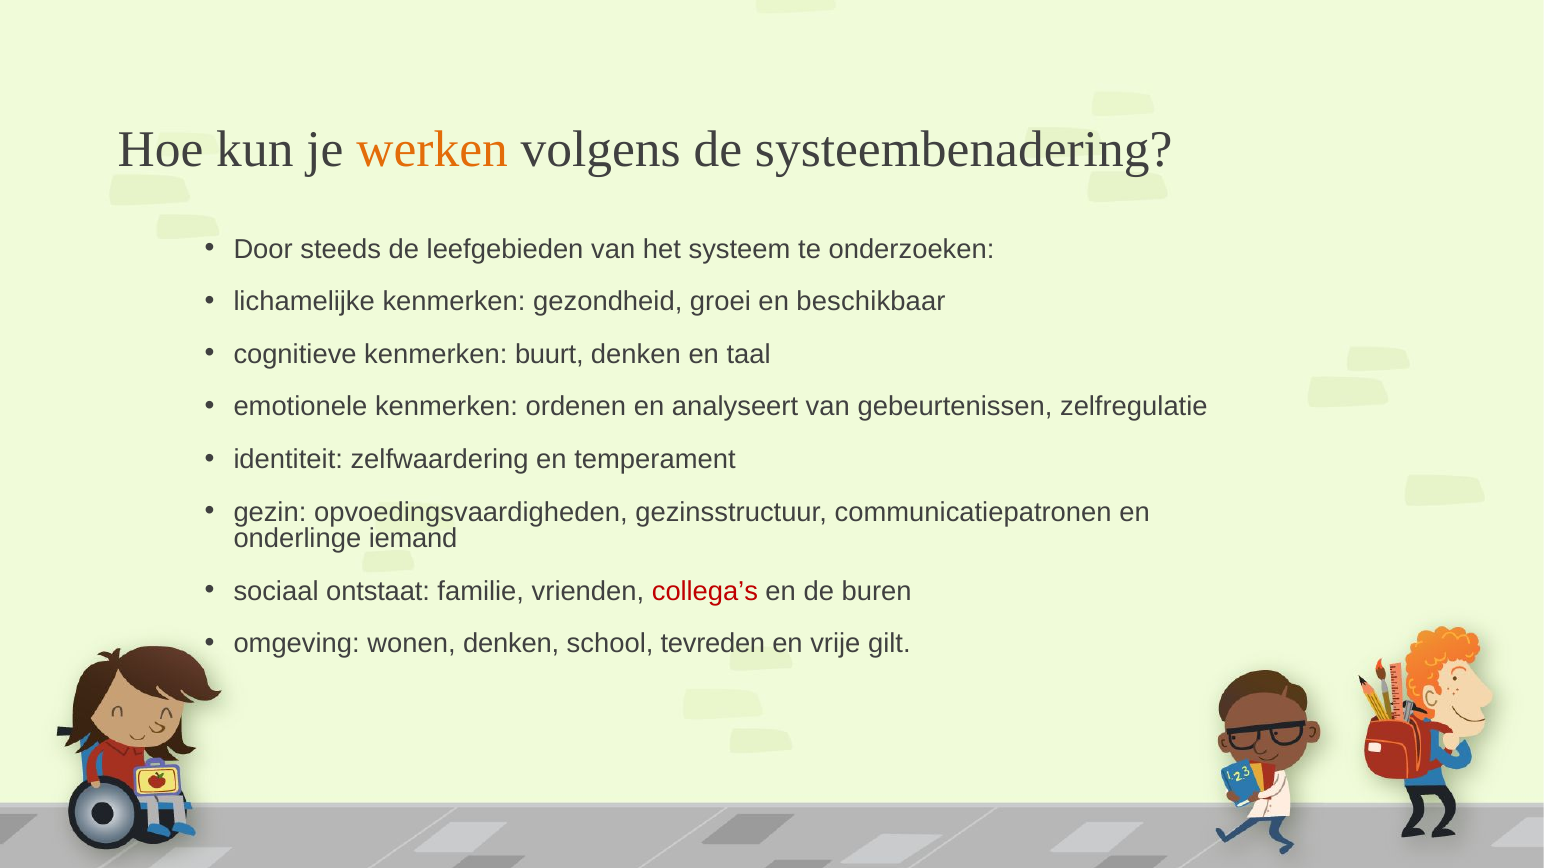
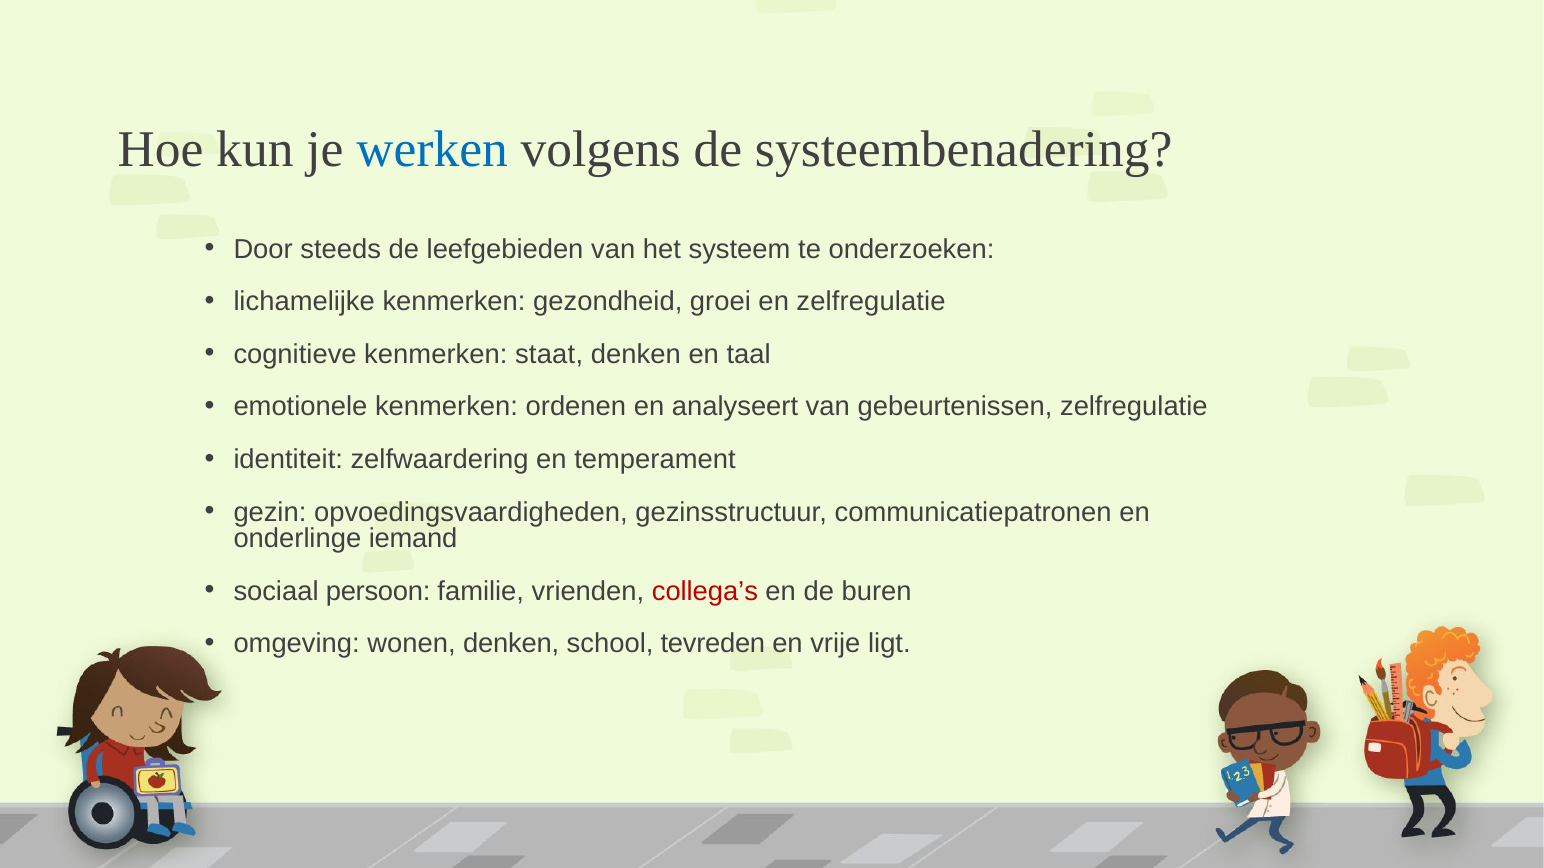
werken colour: orange -> blue
en beschikbaar: beschikbaar -> zelfregulatie
buurt: buurt -> staat
ontstaat: ontstaat -> persoon
gilt: gilt -> ligt
